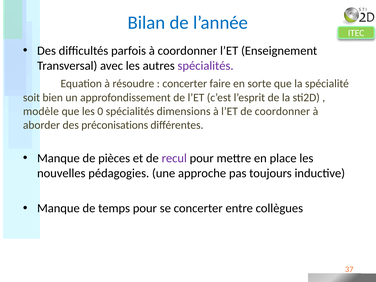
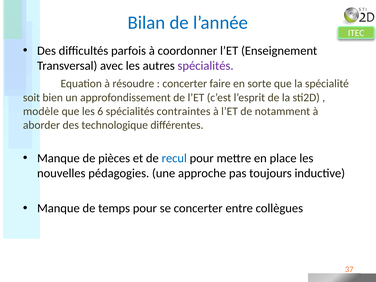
0: 0 -> 6
dimensions: dimensions -> contraintes
de coordonner: coordonner -> notamment
préconisations: préconisations -> technologique
recul colour: purple -> blue
